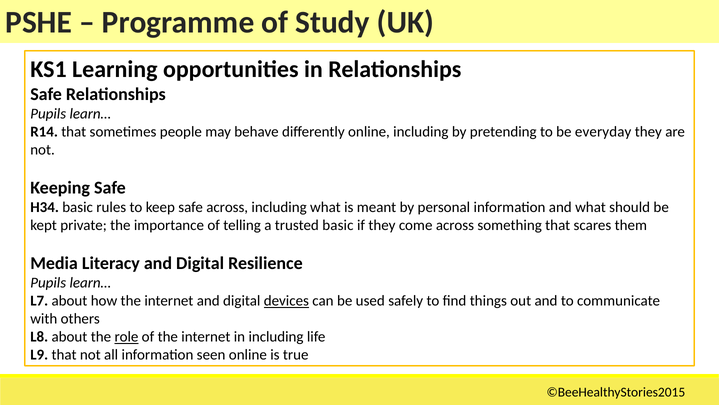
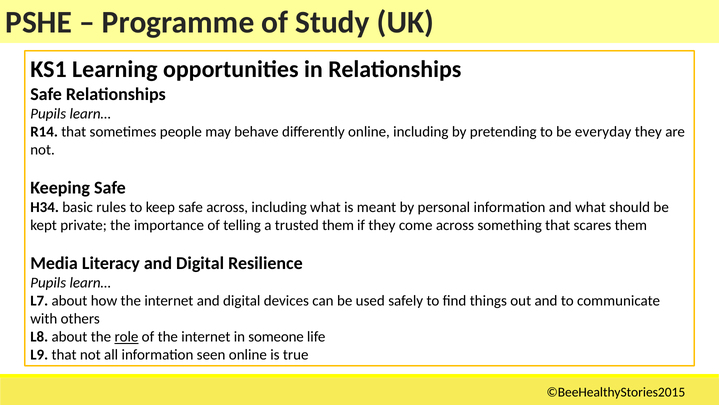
trusted basic: basic -> them
devices underline: present -> none
in including: including -> someone
